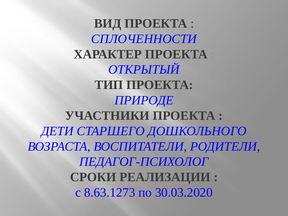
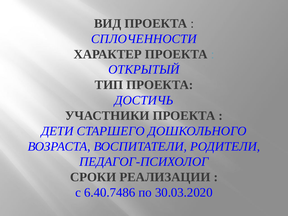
ПРИРОДЕ: ПРИРОДЕ -> ДОСТИЧЬ
8.63.1273: 8.63.1273 -> 6.40.7486
